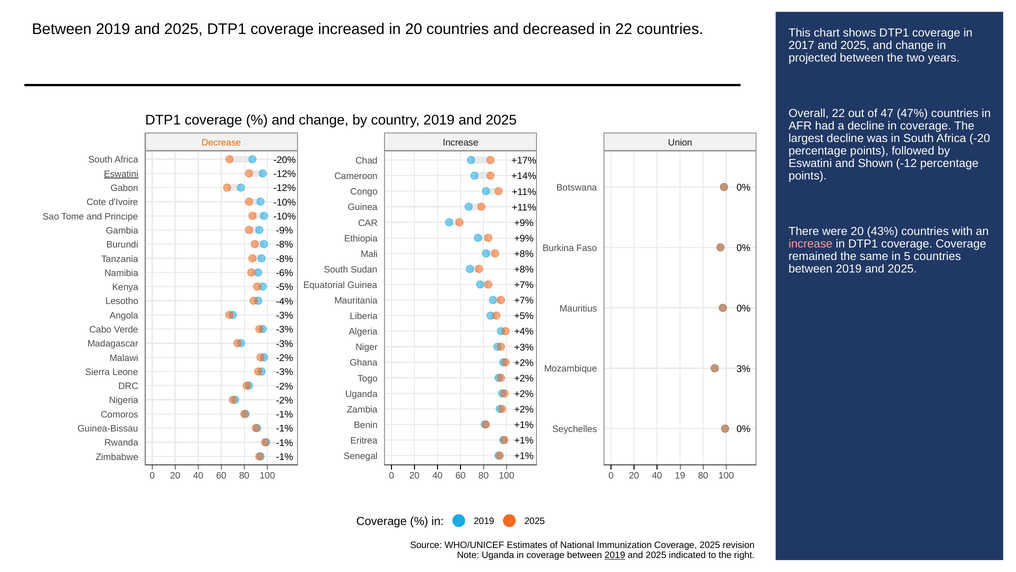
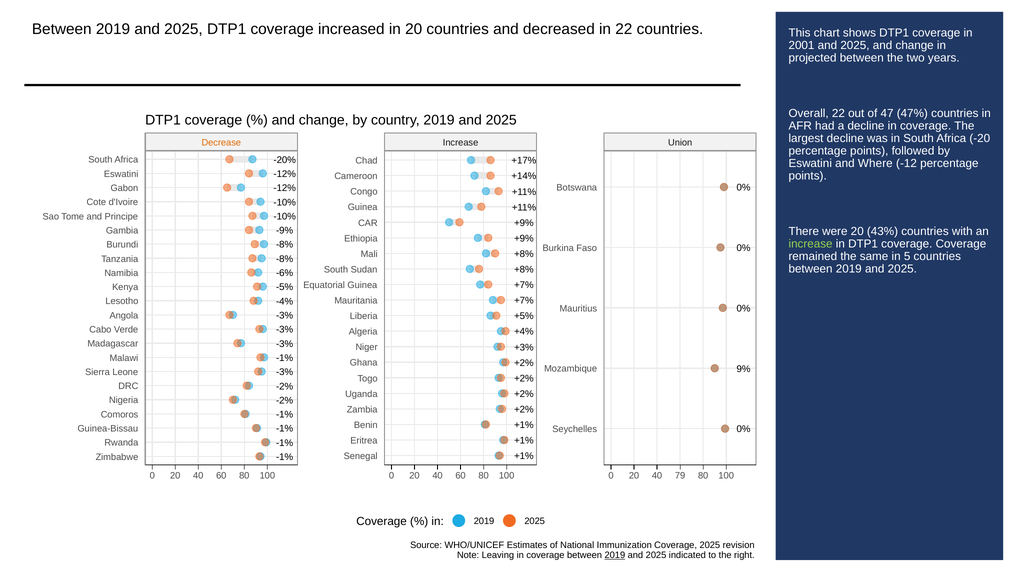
2017: 2017 -> 2001
Shown: Shown -> Where
Eswatini at (121, 174) underline: present -> none
increase at (811, 244) colour: pink -> light green
-2% at (285, 358): -2% -> -1%
3%: 3% -> 9%
19: 19 -> 79
Note Uganda: Uganda -> Leaving
